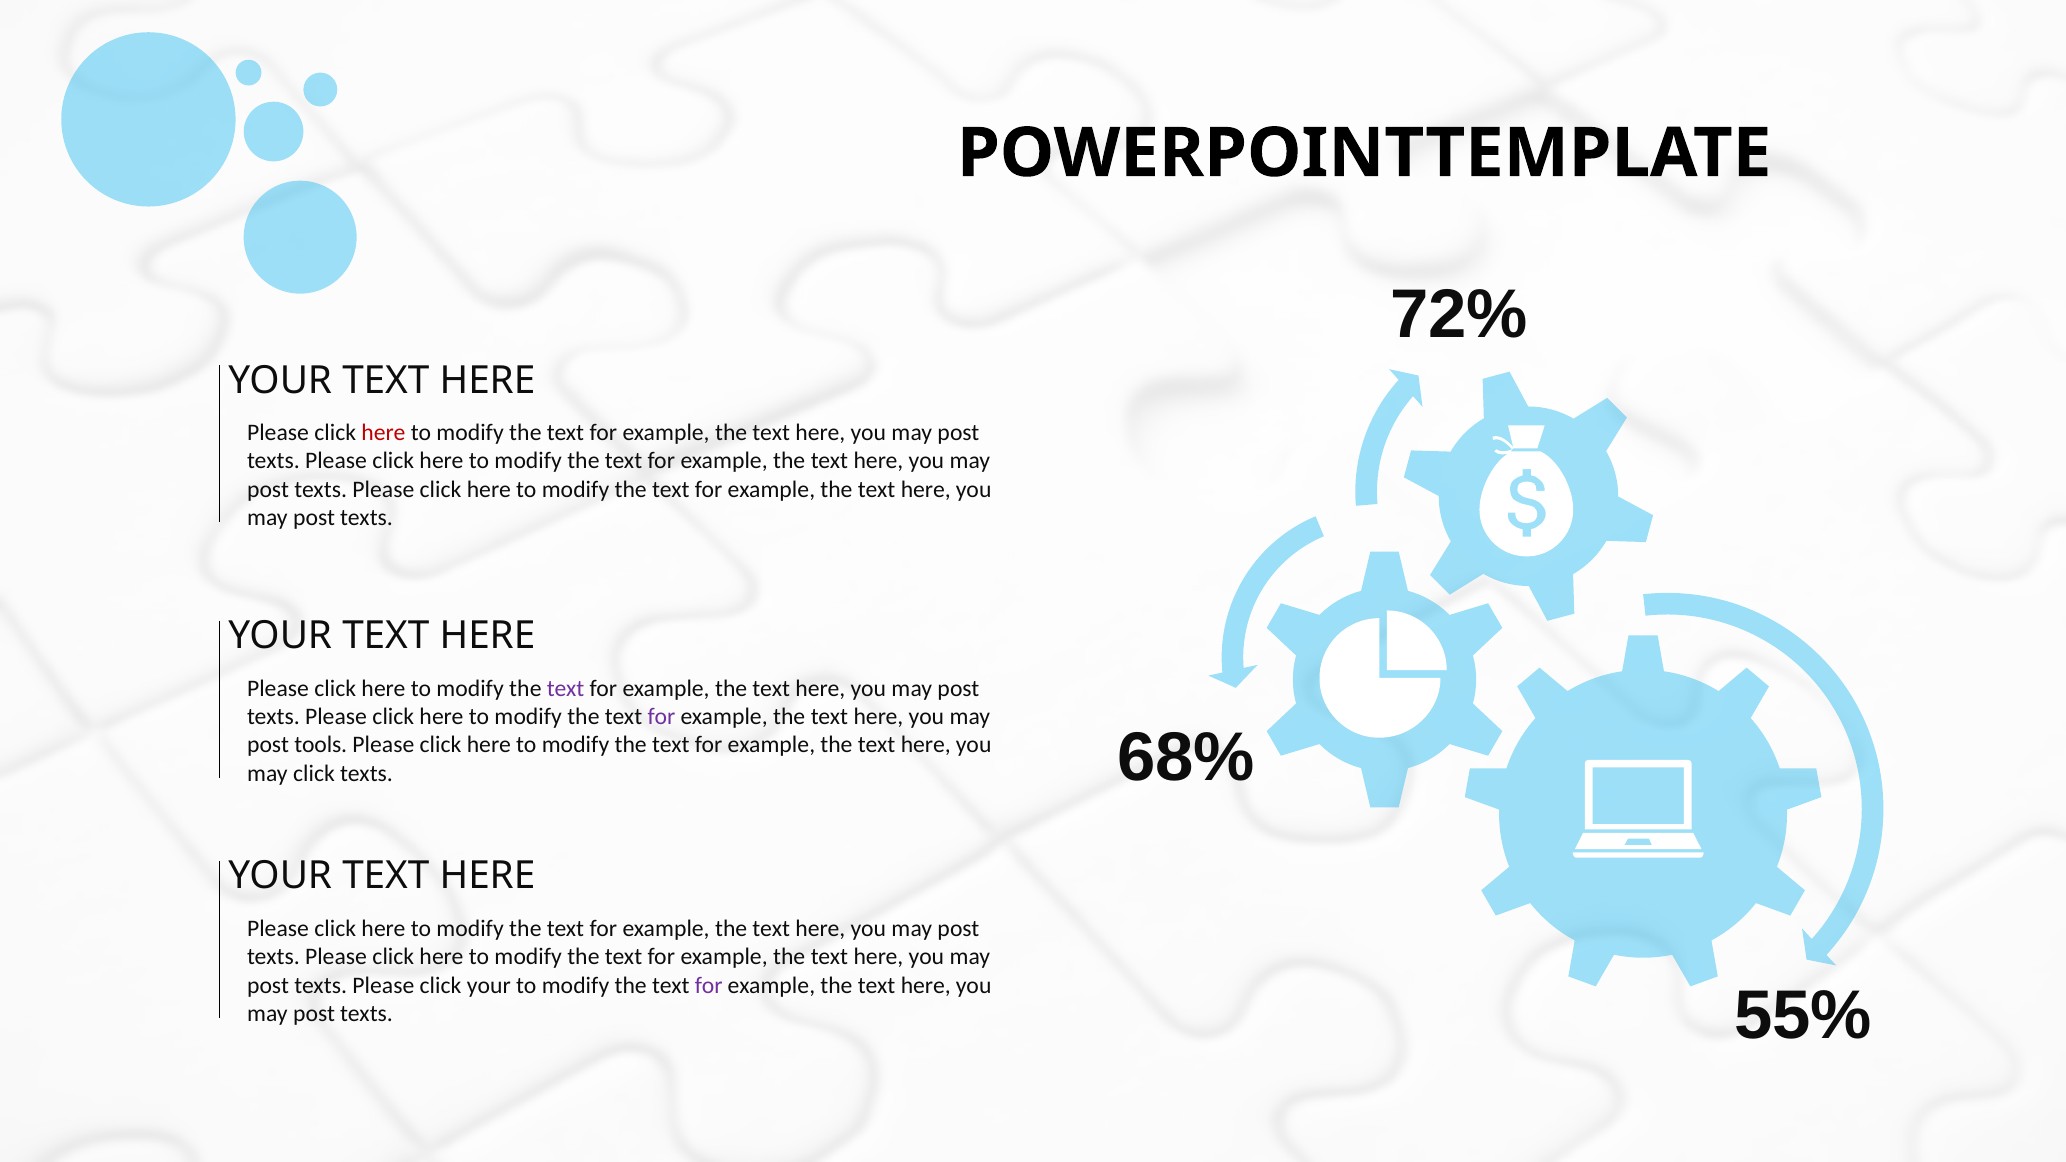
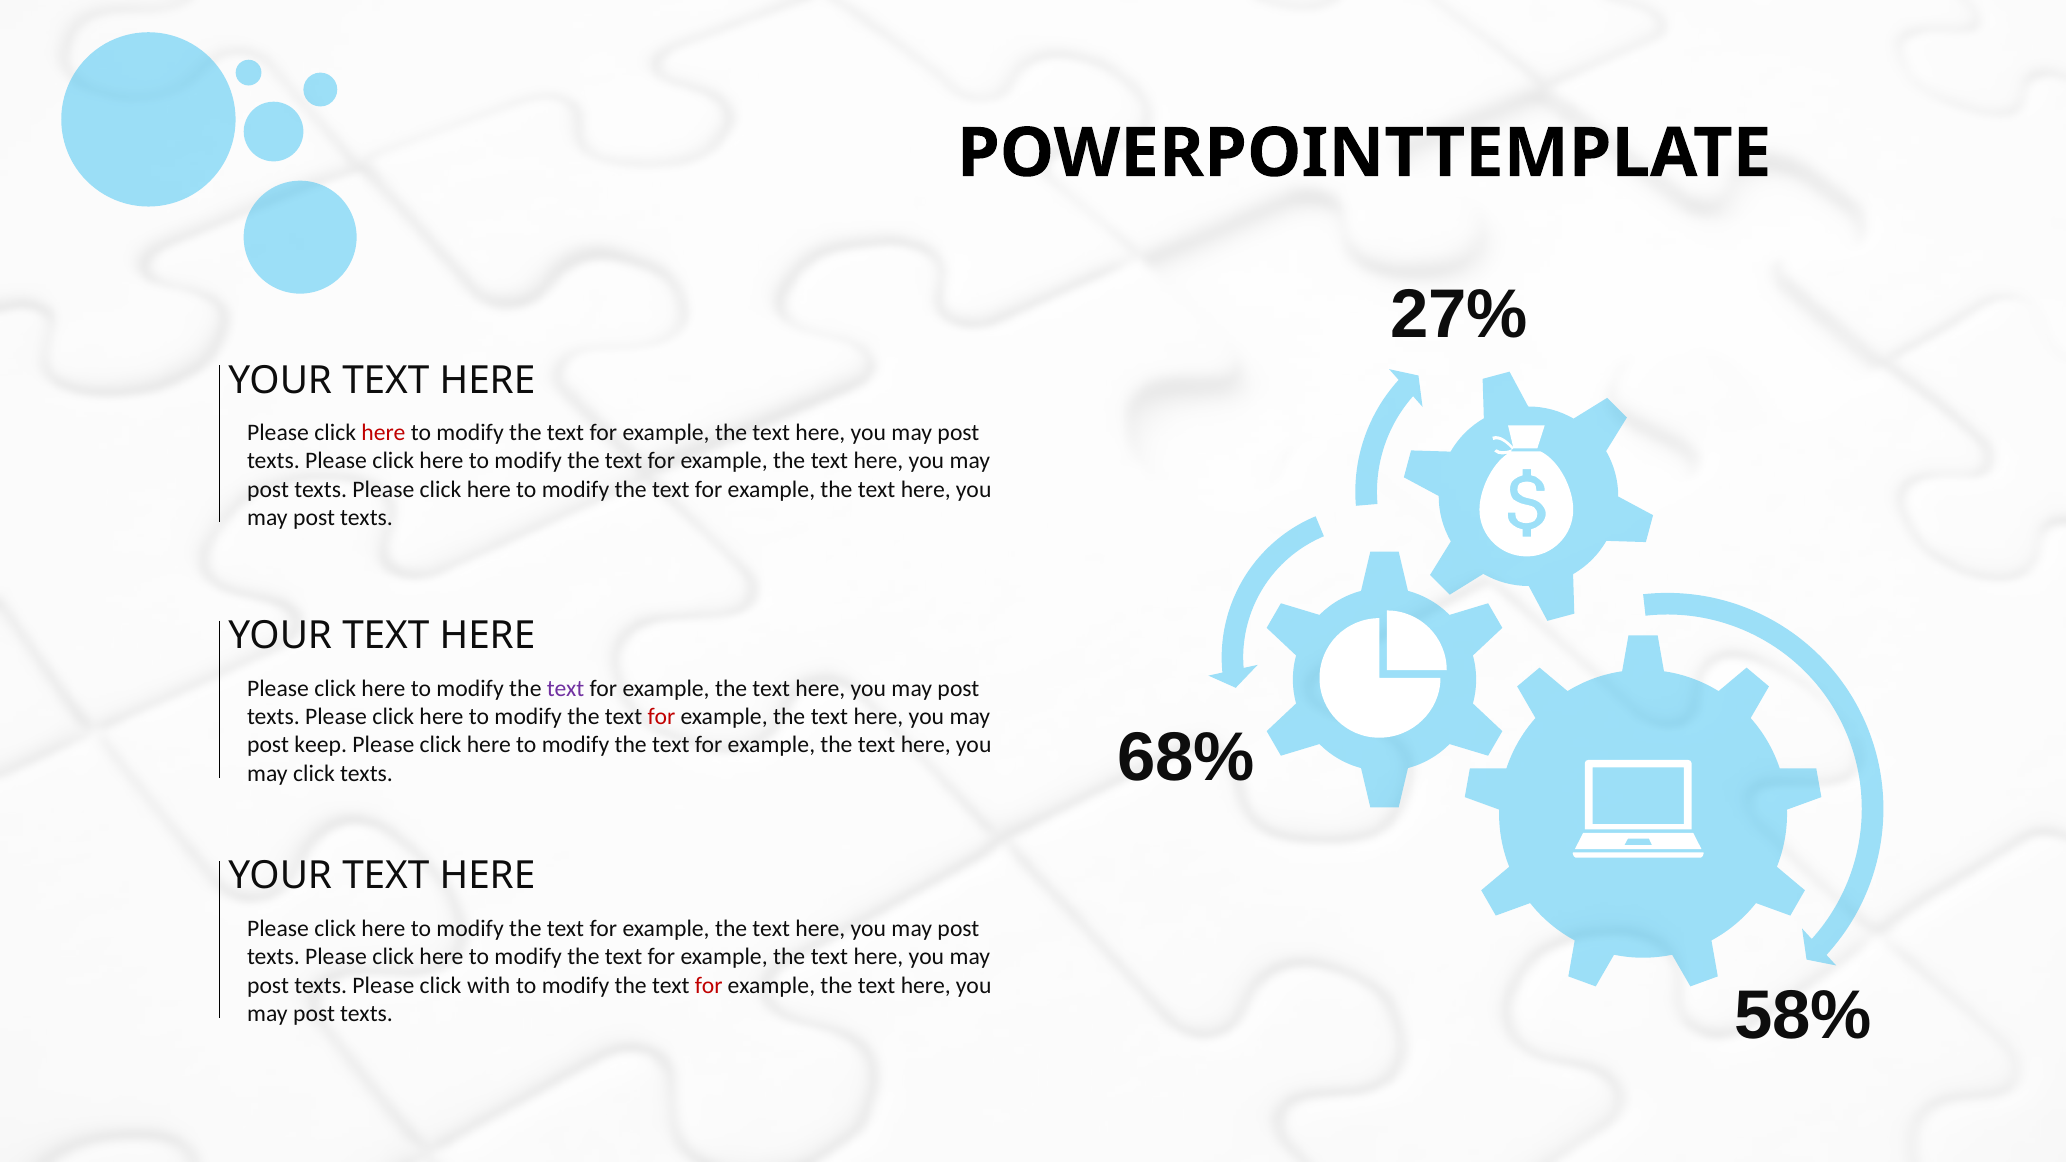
72%: 72% -> 27%
for at (661, 717) colour: purple -> red
tools: tools -> keep
click your: your -> with
for at (709, 986) colour: purple -> red
55%: 55% -> 58%
